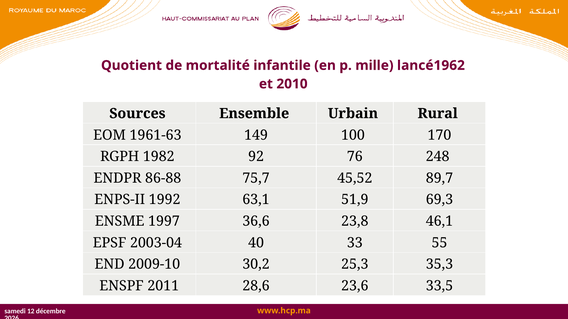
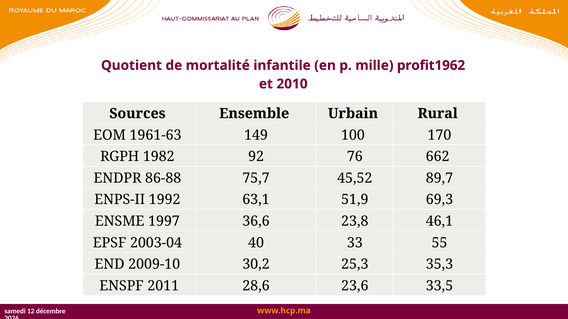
lancé1962: lancé1962 -> profit1962
248: 248 -> 662
